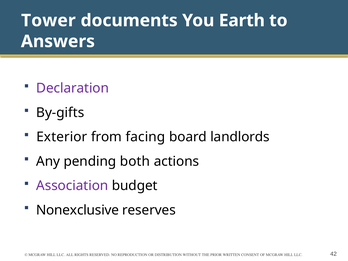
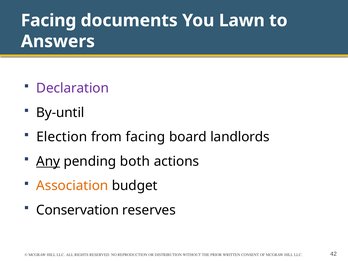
Tower at (48, 21): Tower -> Facing
Earth: Earth -> Lawn
By-gifts: By-gifts -> By-until
Exterior: Exterior -> Election
Any underline: none -> present
Association colour: purple -> orange
Nonexclusive: Nonexclusive -> Conservation
